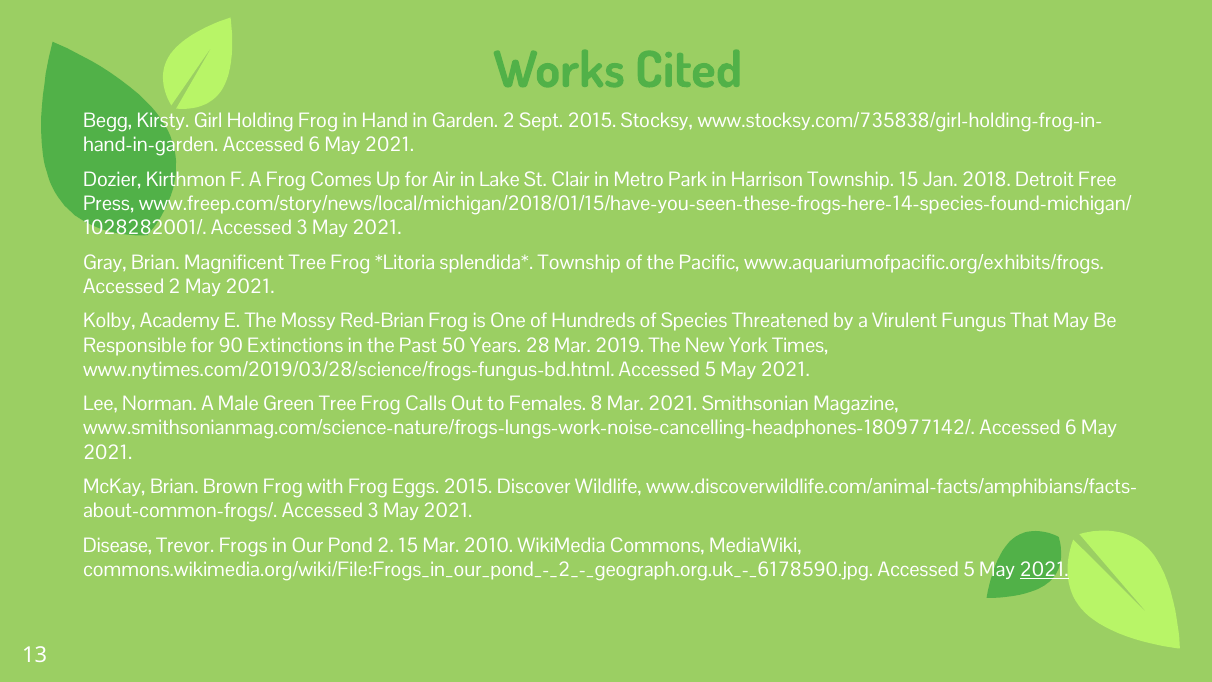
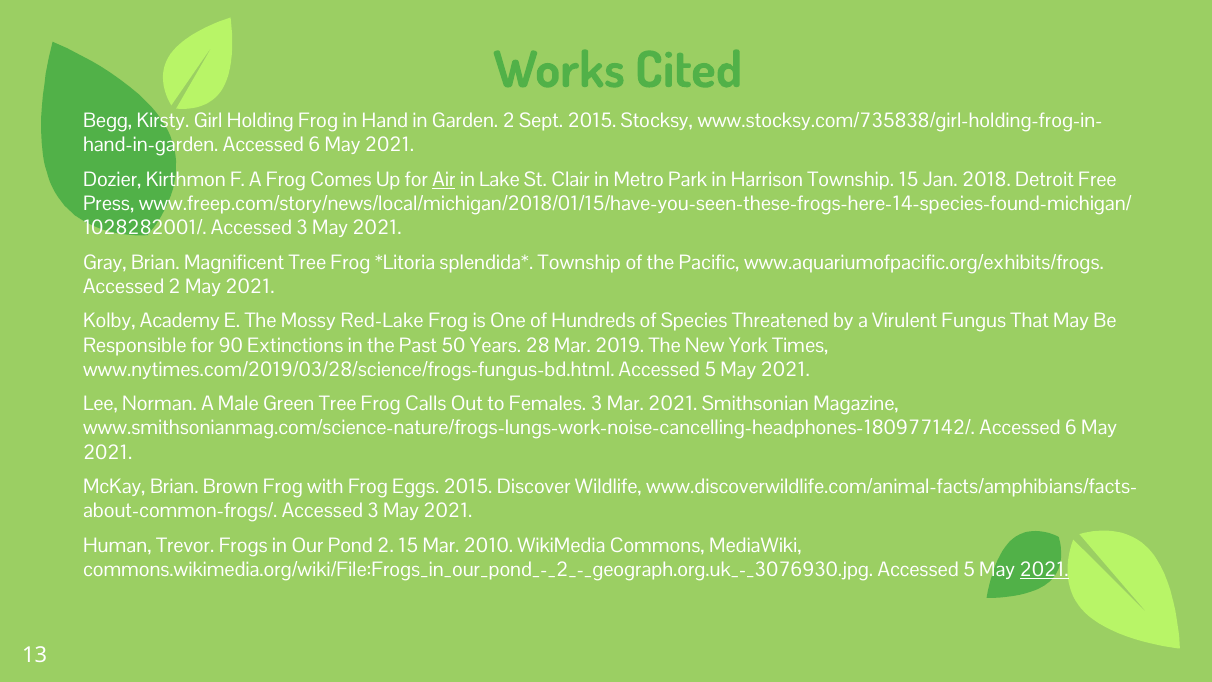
Air underline: none -> present
Red-Brian: Red-Brian -> Red-Lake
Females 8: 8 -> 3
Disease: Disease -> Human
commons.wikimedia.org/wiki/File:Frogs_in_our_pond_-_2_-_geograph.org.uk_-_6178590.jpg: commons.wikimedia.org/wiki/File:Frogs_in_our_pond_-_2_-_geograph.org.uk_-_6178590.jpg -> commons.wikimedia.org/wiki/File:Frogs_in_our_pond_-_2_-_geograph.org.uk_-_3076930.jpg
